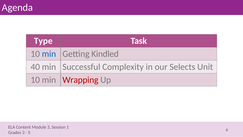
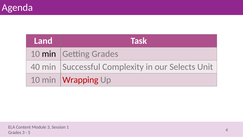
Type: Type -> Land
min at (49, 54) colour: blue -> black
Getting Kindled: Kindled -> Grades
